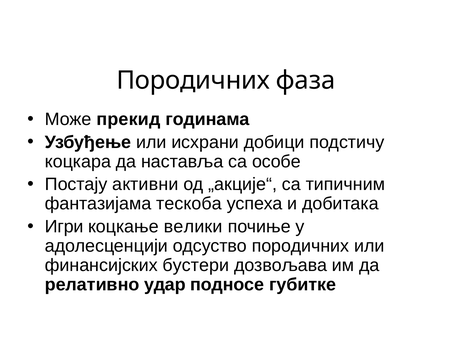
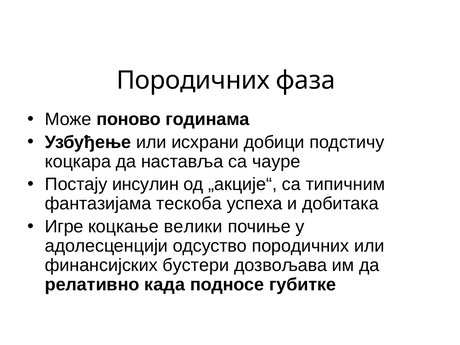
прекид: прекид -> поново
особе: особе -> чауре
активни: активни -> инсулин
Игри: Игри -> Игре
удар: удар -> када
